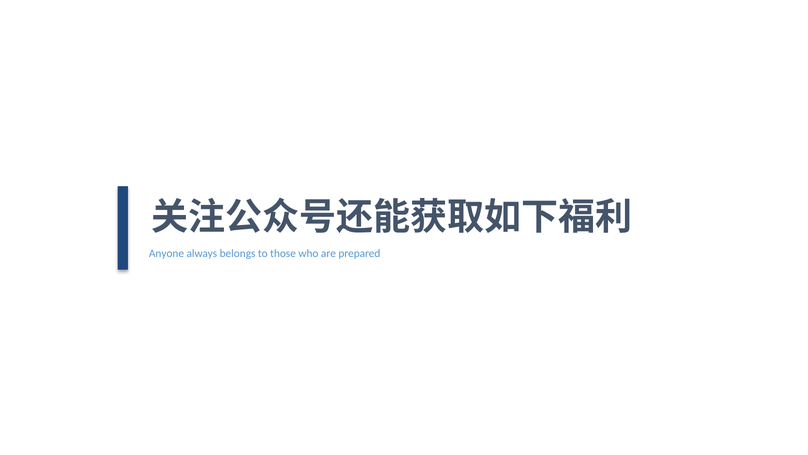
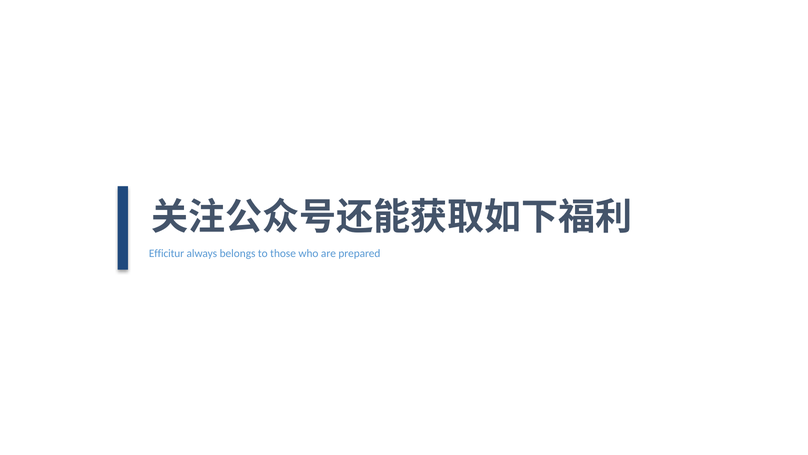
Anyone: Anyone -> Efficitur
